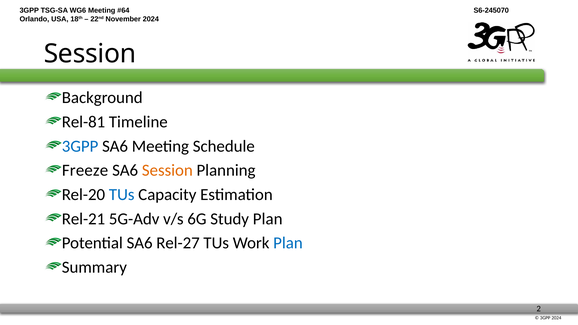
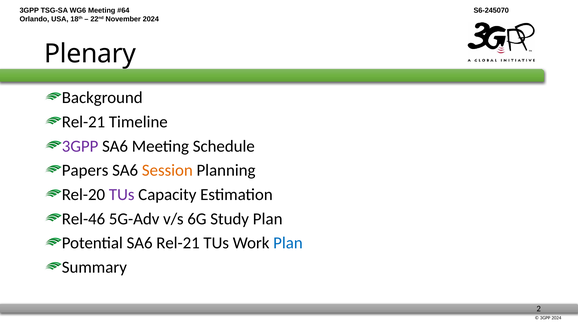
Session at (90, 54): Session -> Plenary
Rel-81 at (83, 122): Rel-81 -> Rel-21
3GPP at (80, 146) colour: blue -> purple
Freeze: Freeze -> Papers
TUs at (122, 195) colour: blue -> purple
Rel-21: Rel-21 -> Rel-46
SA6 Rel-27: Rel-27 -> Rel-21
